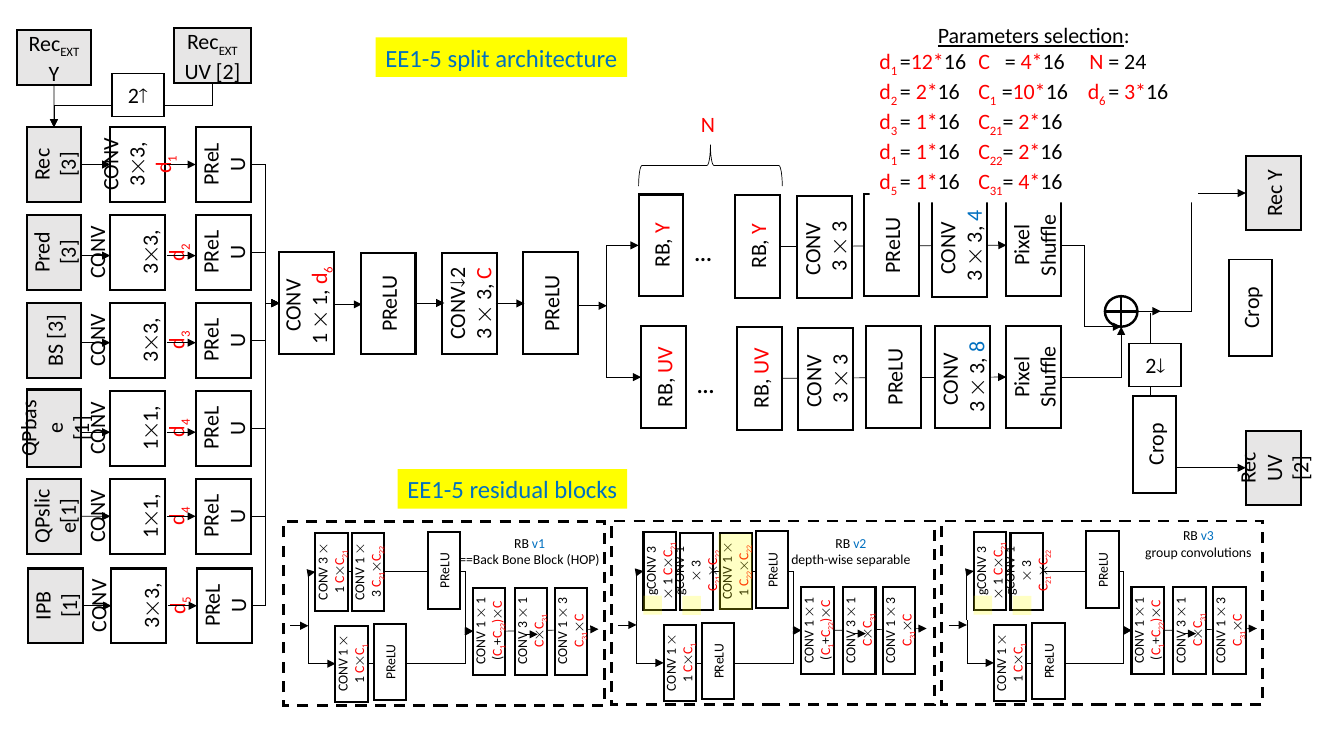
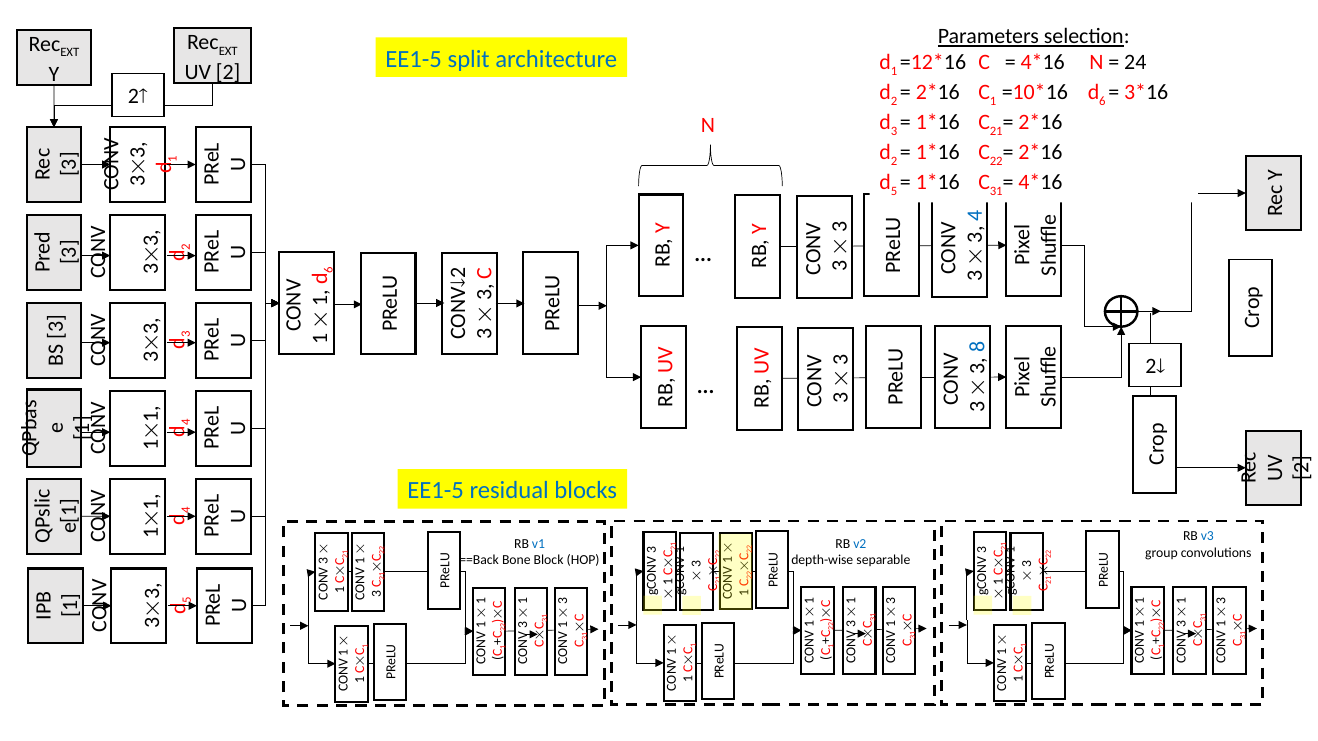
1 at (894, 161): 1 -> 2
